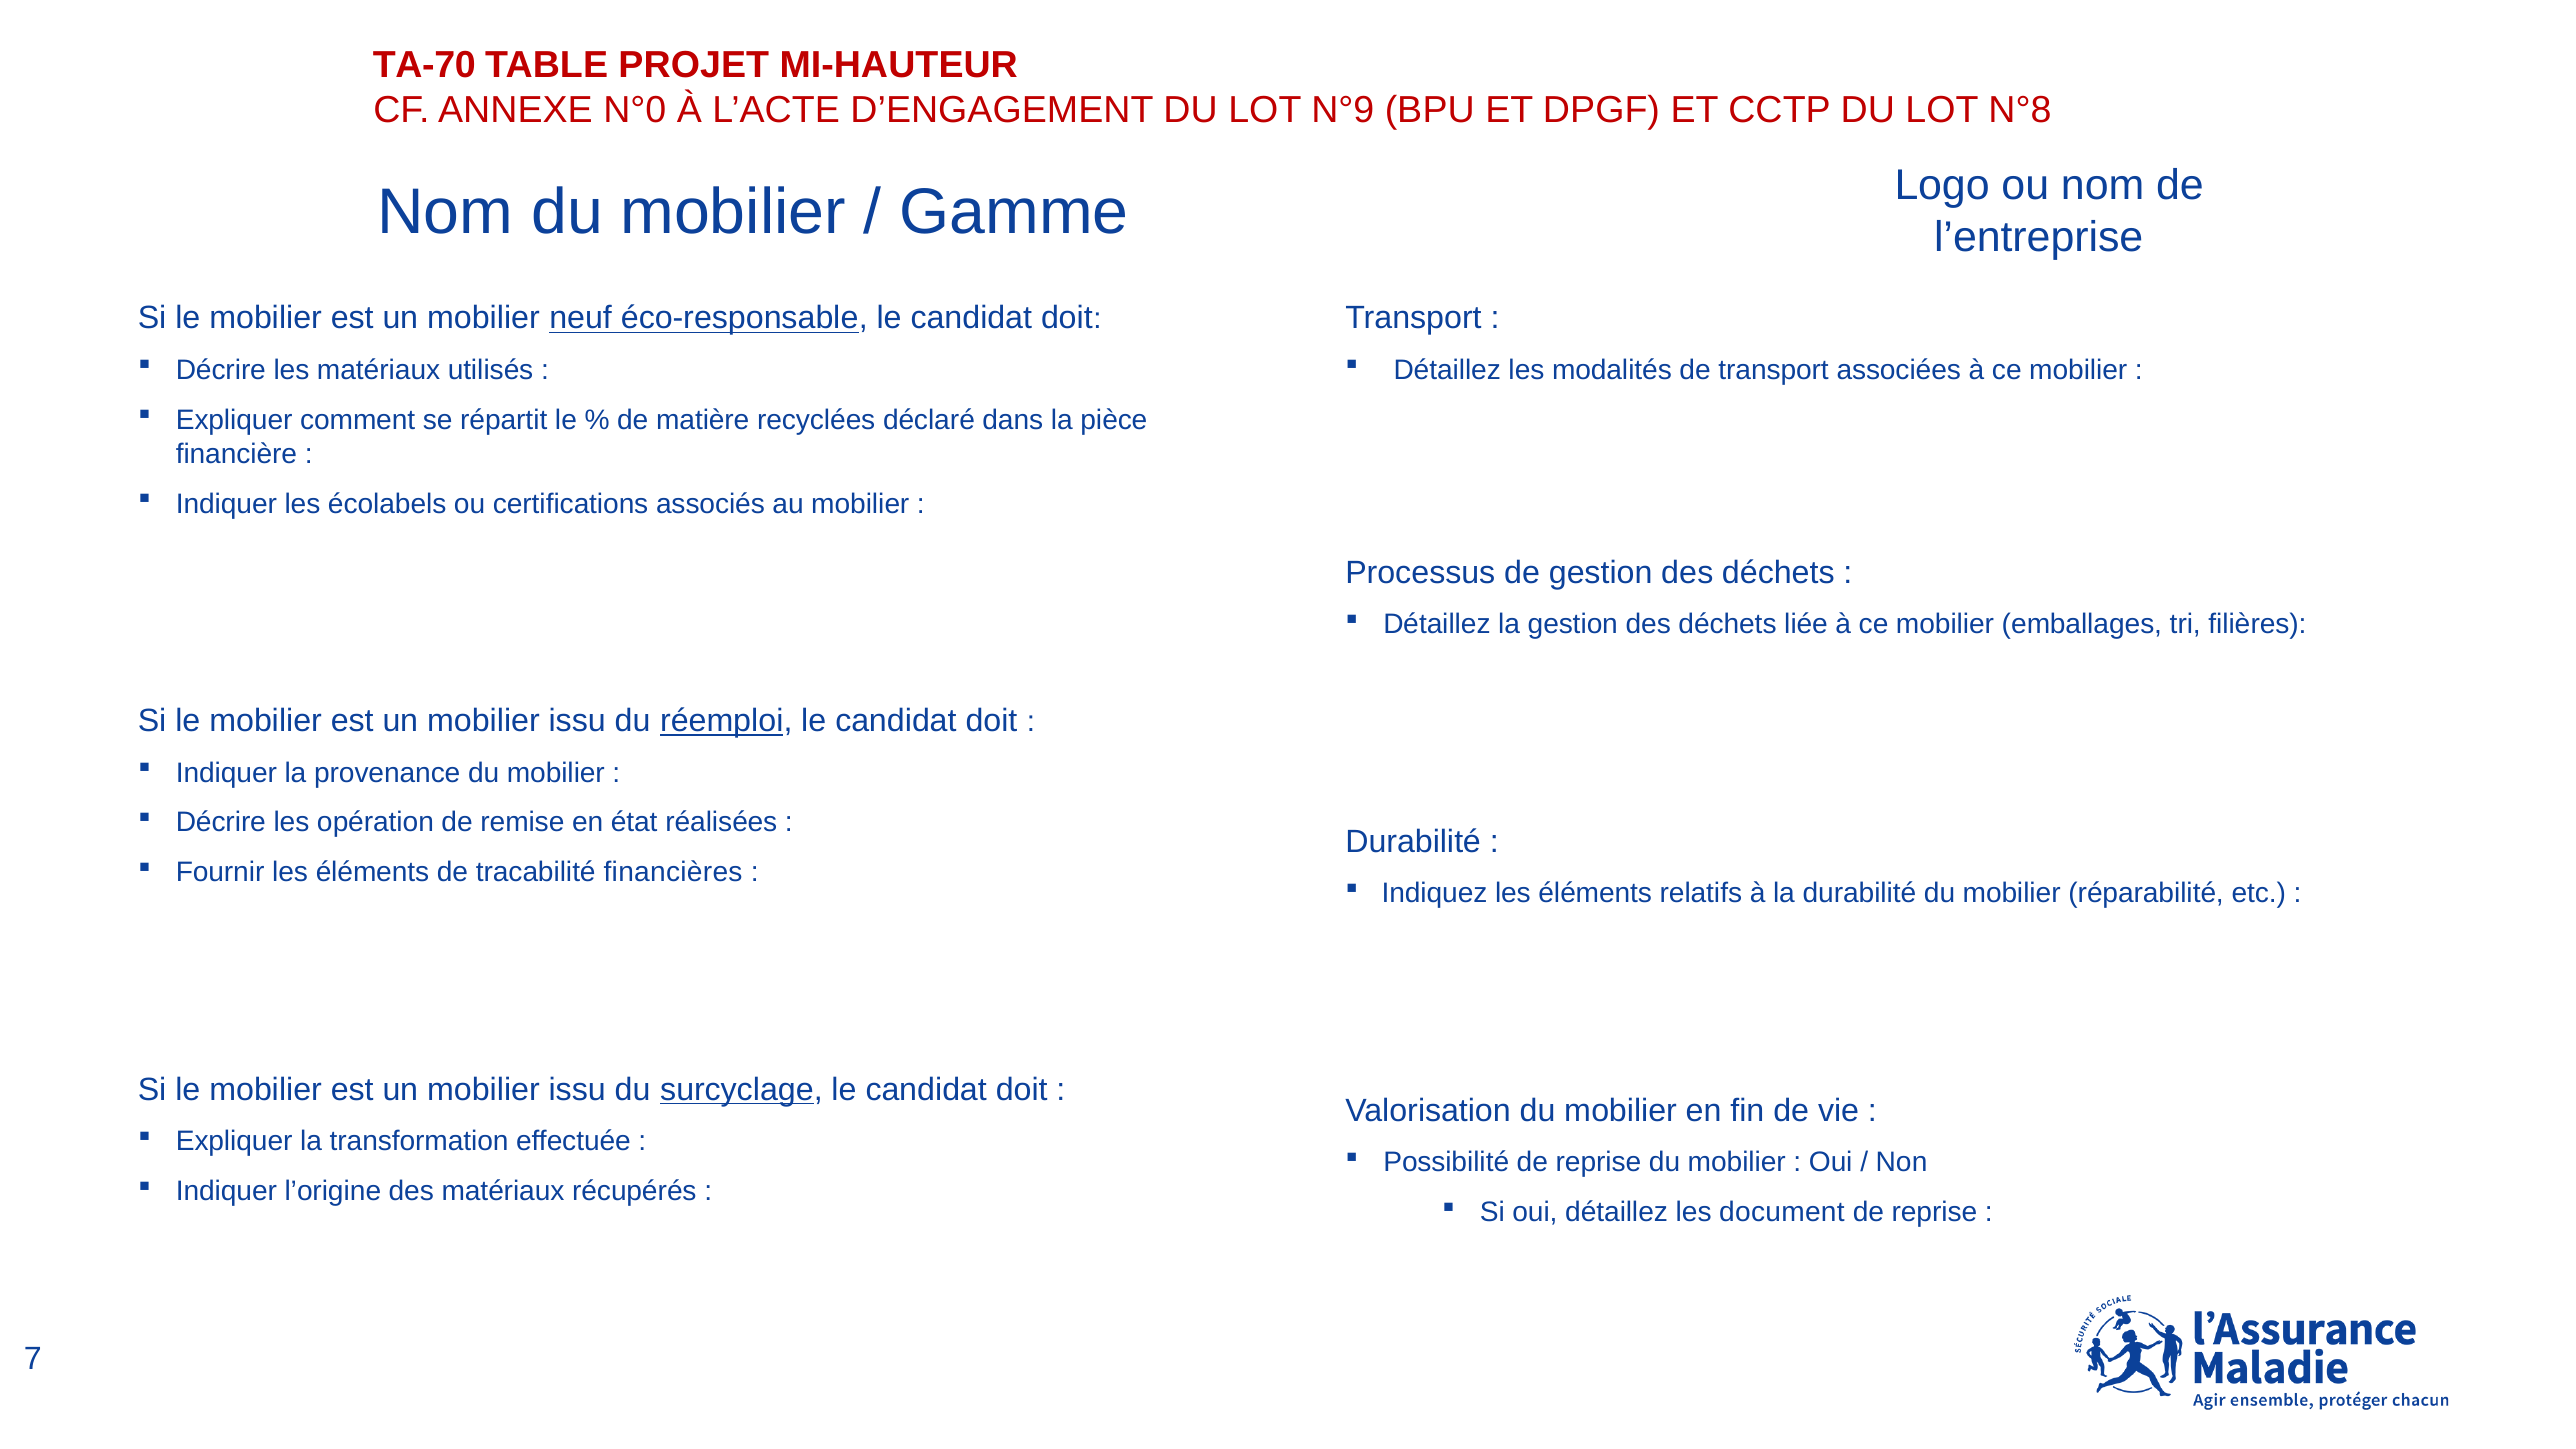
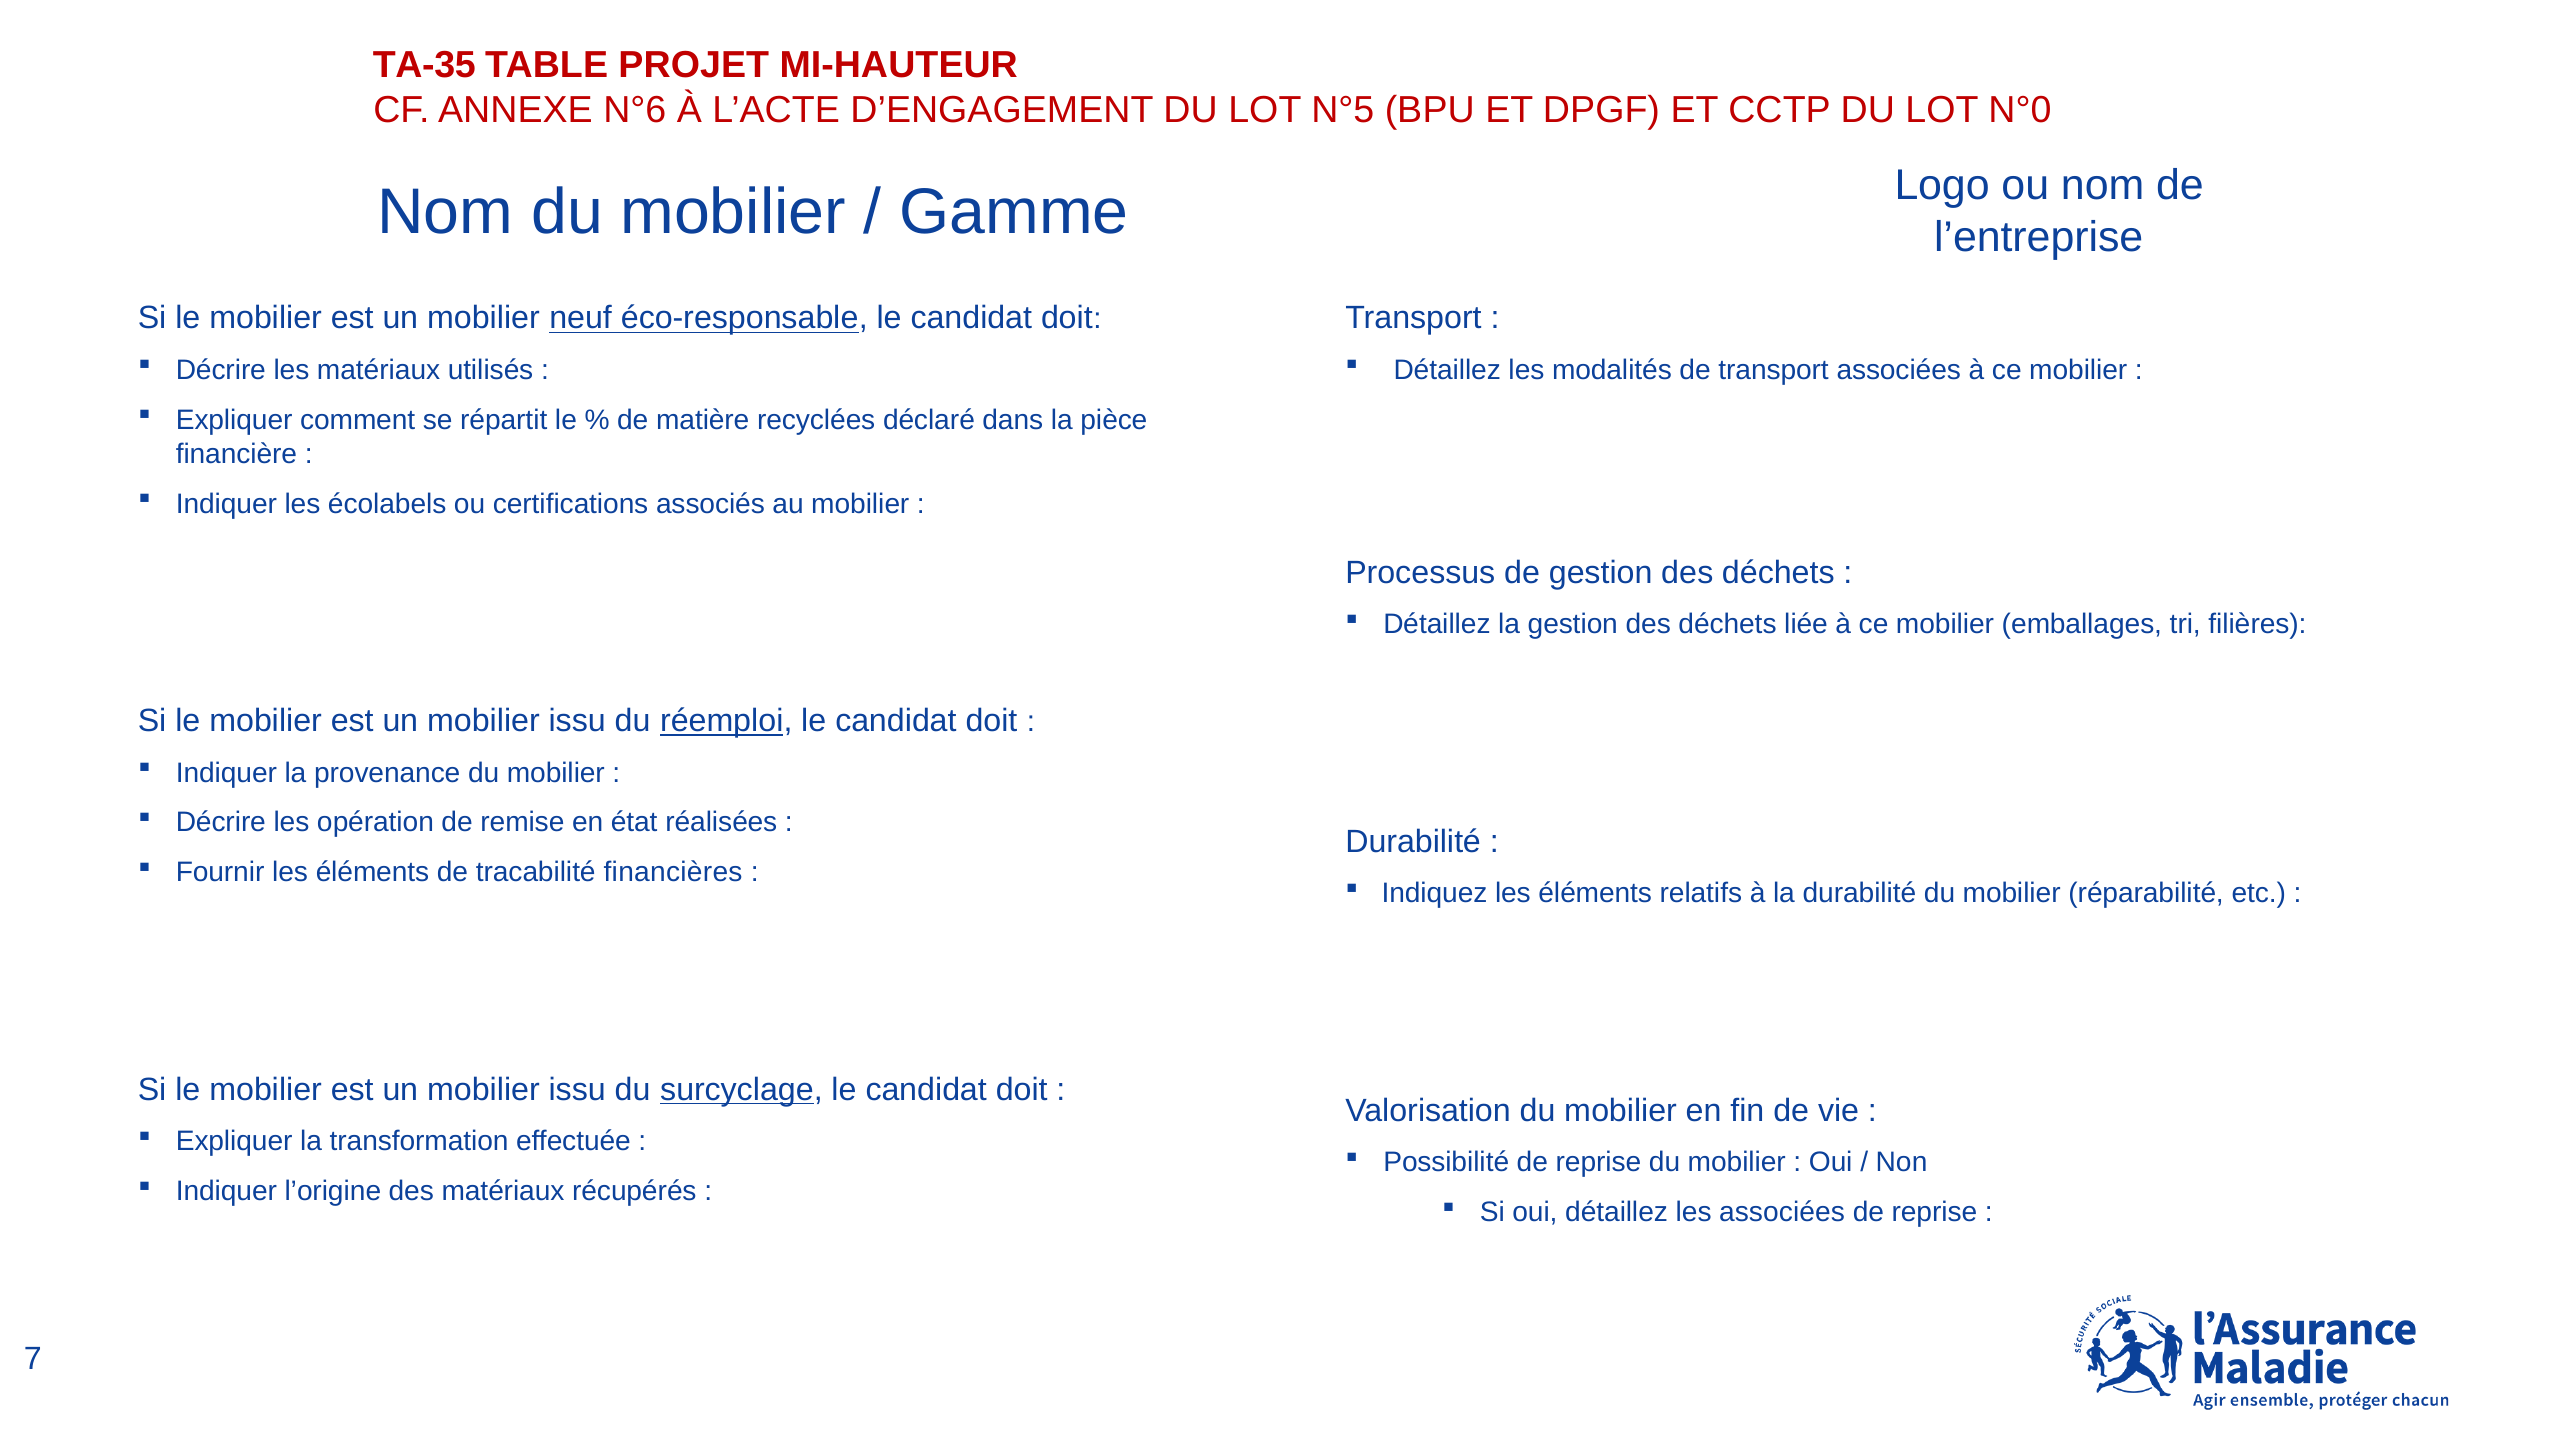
TA-70: TA-70 -> TA-35
N°0: N°0 -> N°6
N°9: N°9 -> N°5
N°8: N°8 -> N°0
les document: document -> associées
